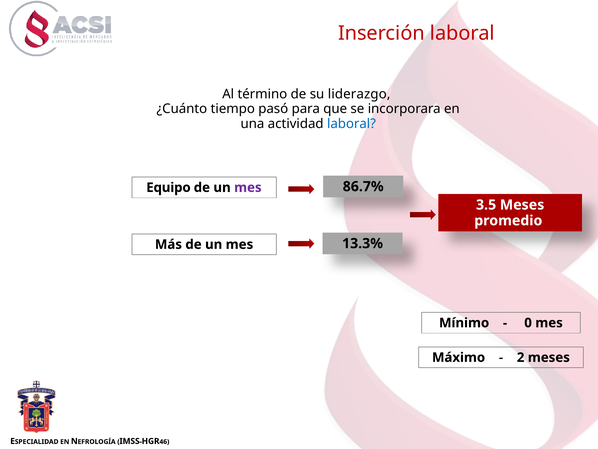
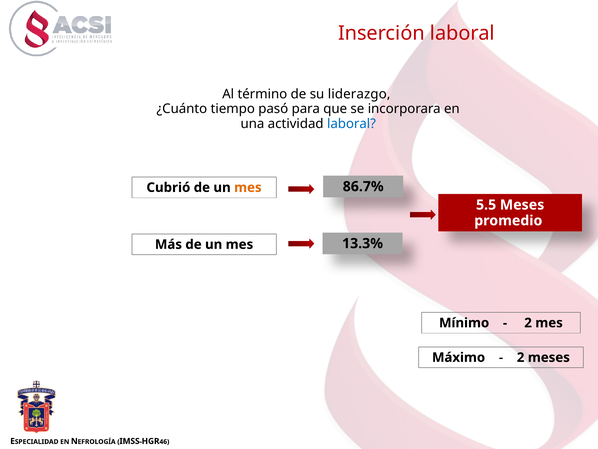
Equipo: Equipo -> Cubrió
mes at (248, 187) colour: purple -> orange
3.5: 3.5 -> 5.5
0 at (528, 323): 0 -> 2
